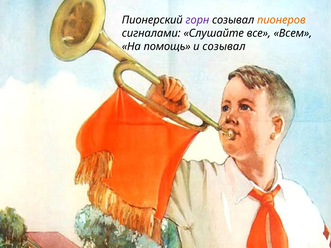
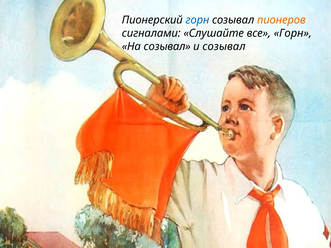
горн at (197, 20) colour: purple -> blue
все Всем: Всем -> Горн
На помощь: помощь -> созывал
